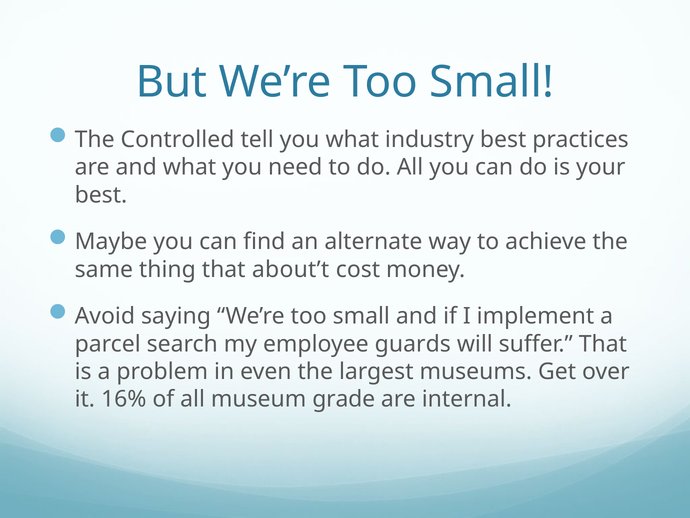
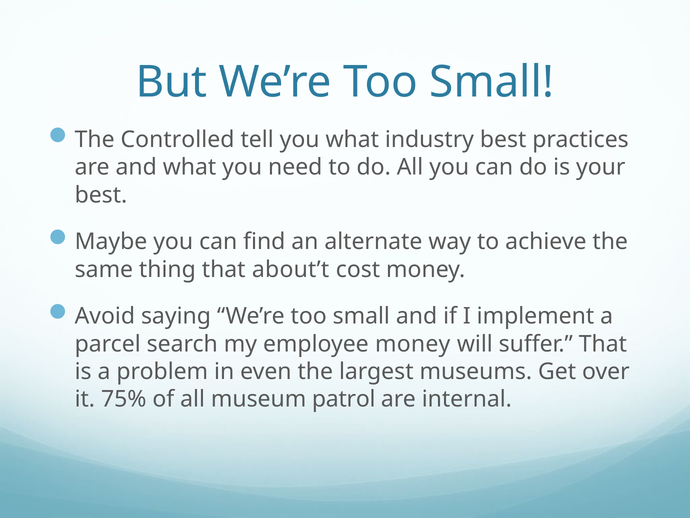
employee guards: guards -> money
16%: 16% -> 75%
grade: grade -> patrol
